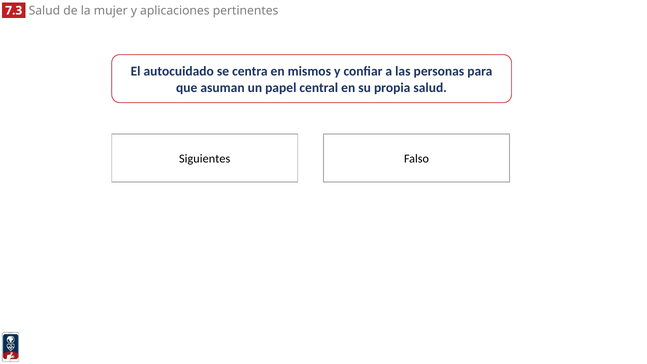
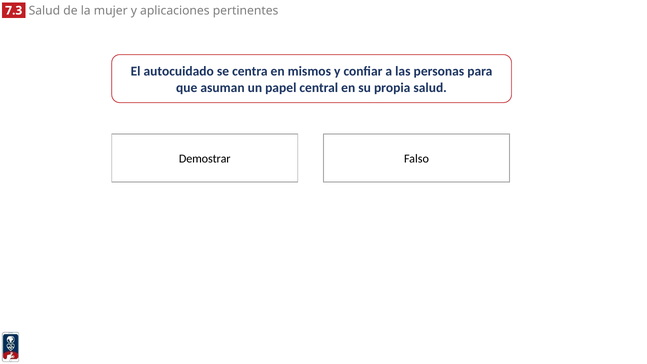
Siguientes: Siguientes -> Demostrar
